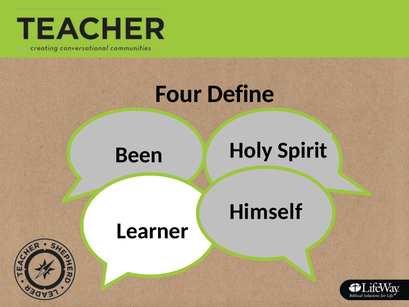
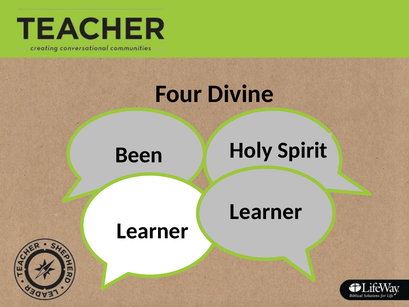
Define: Define -> Divine
Himself at (266, 212): Himself -> Learner
